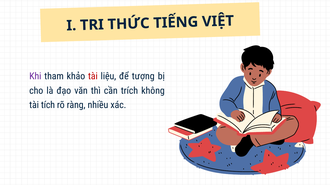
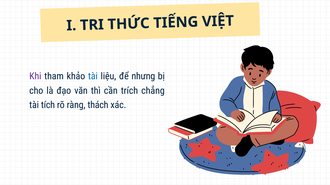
tài at (93, 77) colour: red -> blue
tượng: tượng -> nhưng
không: không -> chẳng
nhiều: nhiều -> thách
